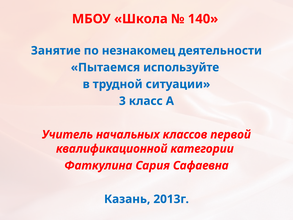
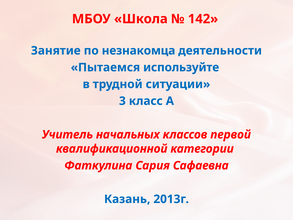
140: 140 -> 142
незнакомец: незнакомец -> незнакомца
